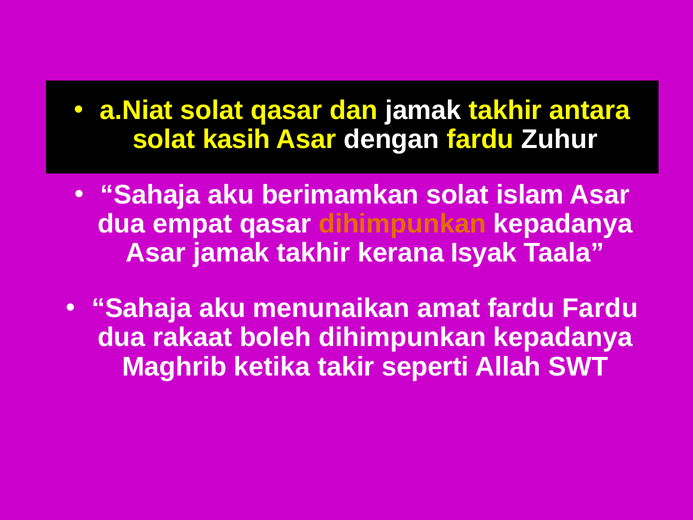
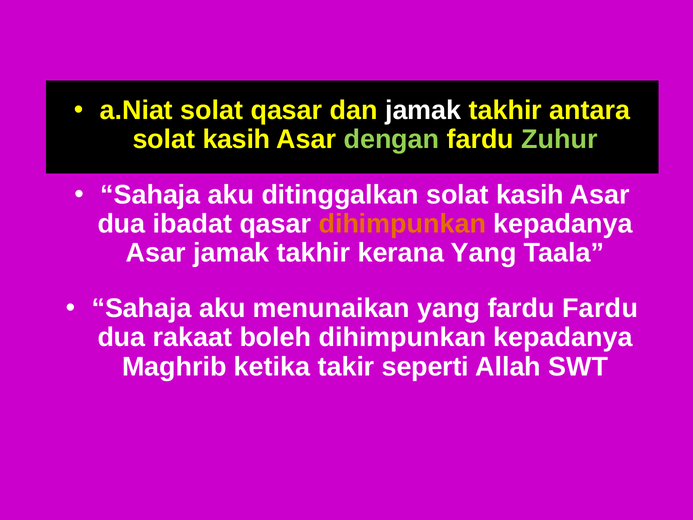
dengan colour: white -> light green
Zuhur colour: white -> light green
berimamkan: berimamkan -> ditinggalkan
islam at (530, 195): islam -> kasih
empat: empat -> ibadat
kerana Isyak: Isyak -> Yang
menunaikan amat: amat -> yang
